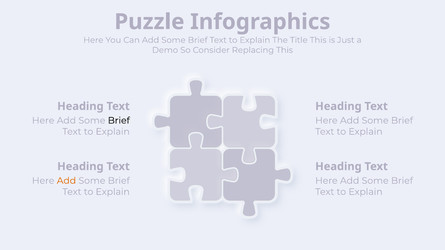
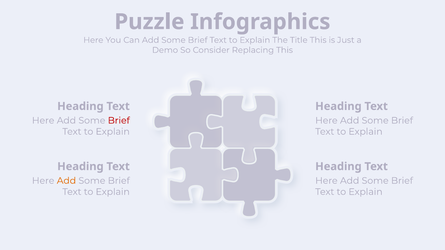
Brief at (119, 121) colour: black -> red
